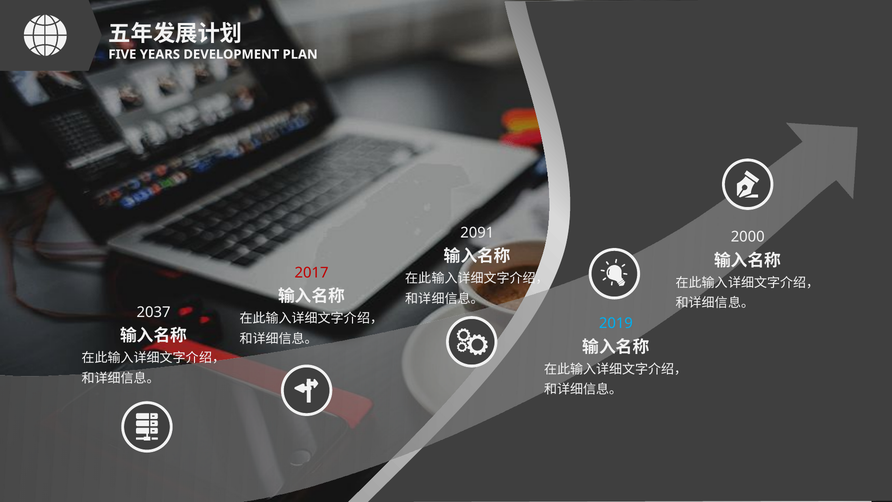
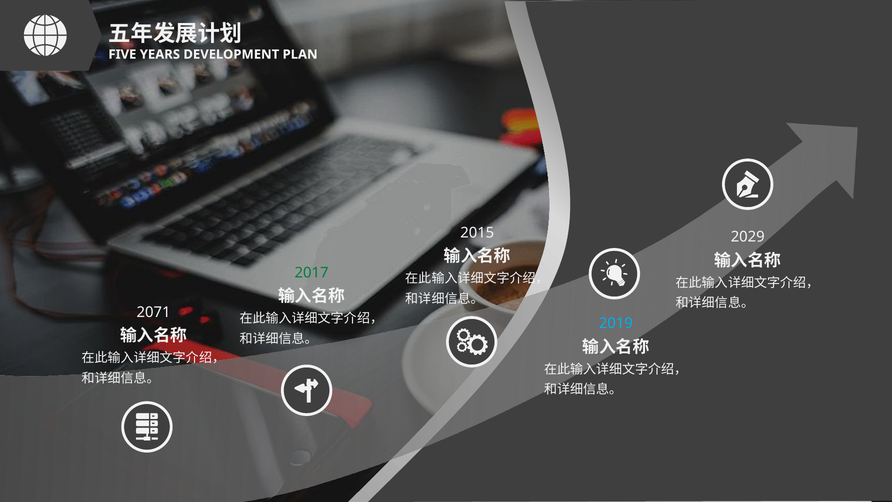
2091: 2091 -> 2015
2000: 2000 -> 2029
2017 colour: red -> green
2037: 2037 -> 2071
